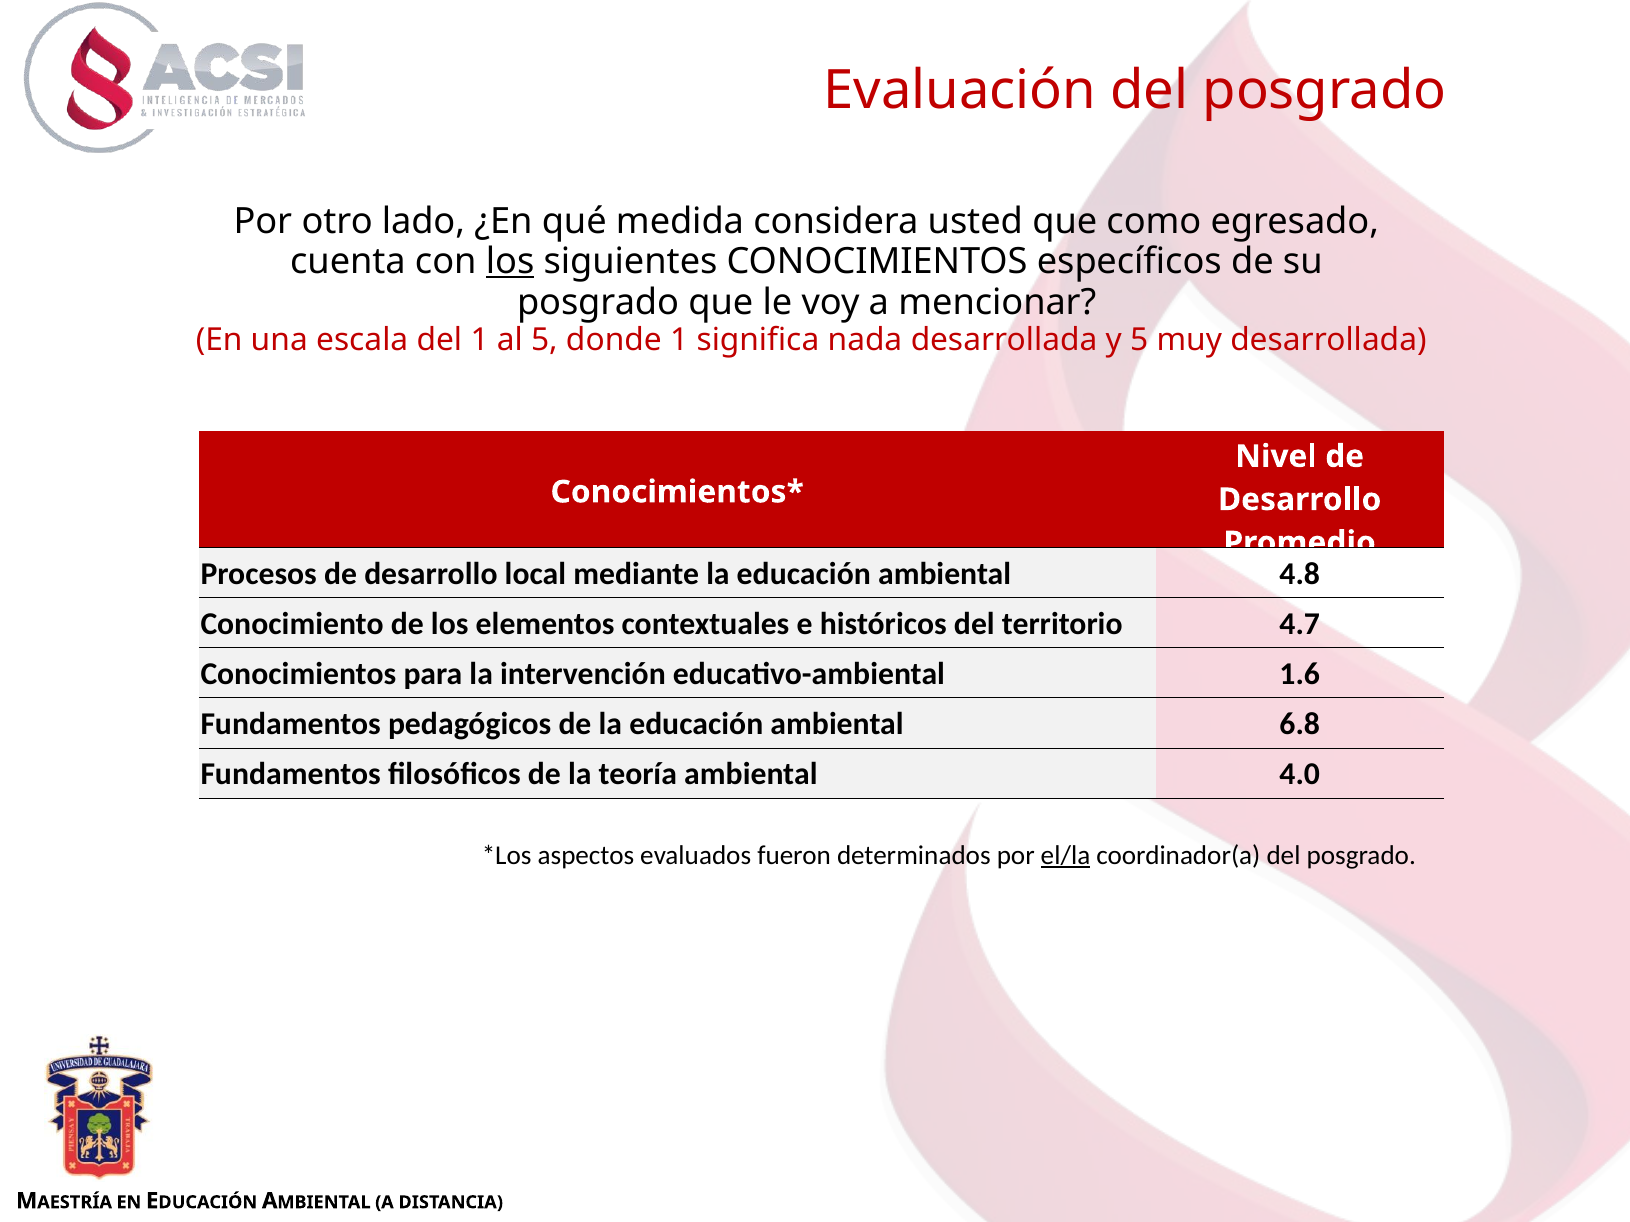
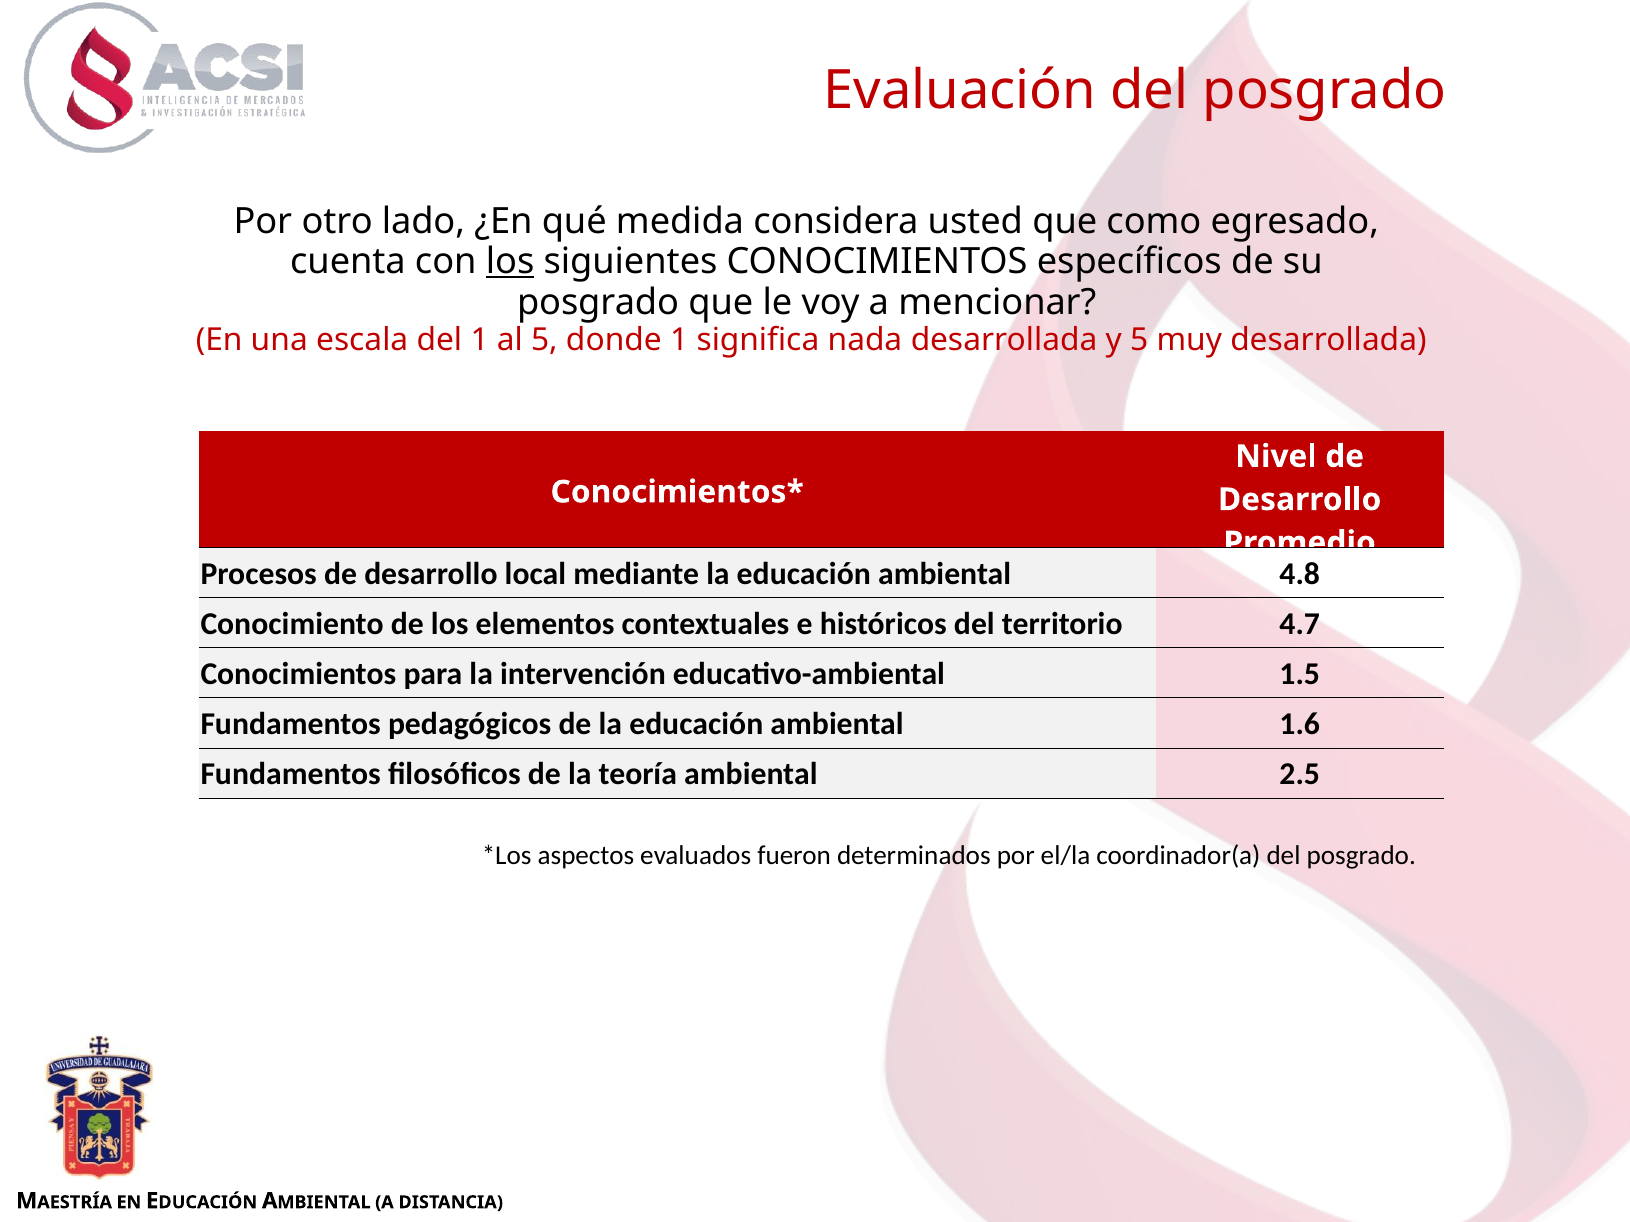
1.6: 1.6 -> 1.5
6.8: 6.8 -> 1.6
4.0: 4.0 -> 2.5
el/la underline: present -> none
